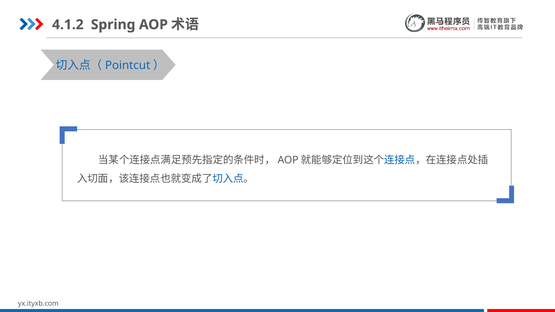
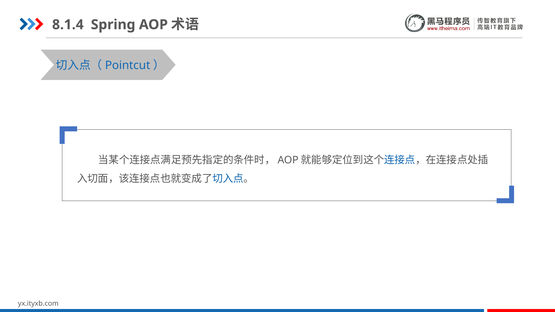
4.1.2: 4.1.2 -> 8.1.4
